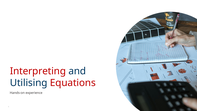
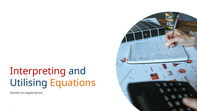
Equations colour: red -> orange
